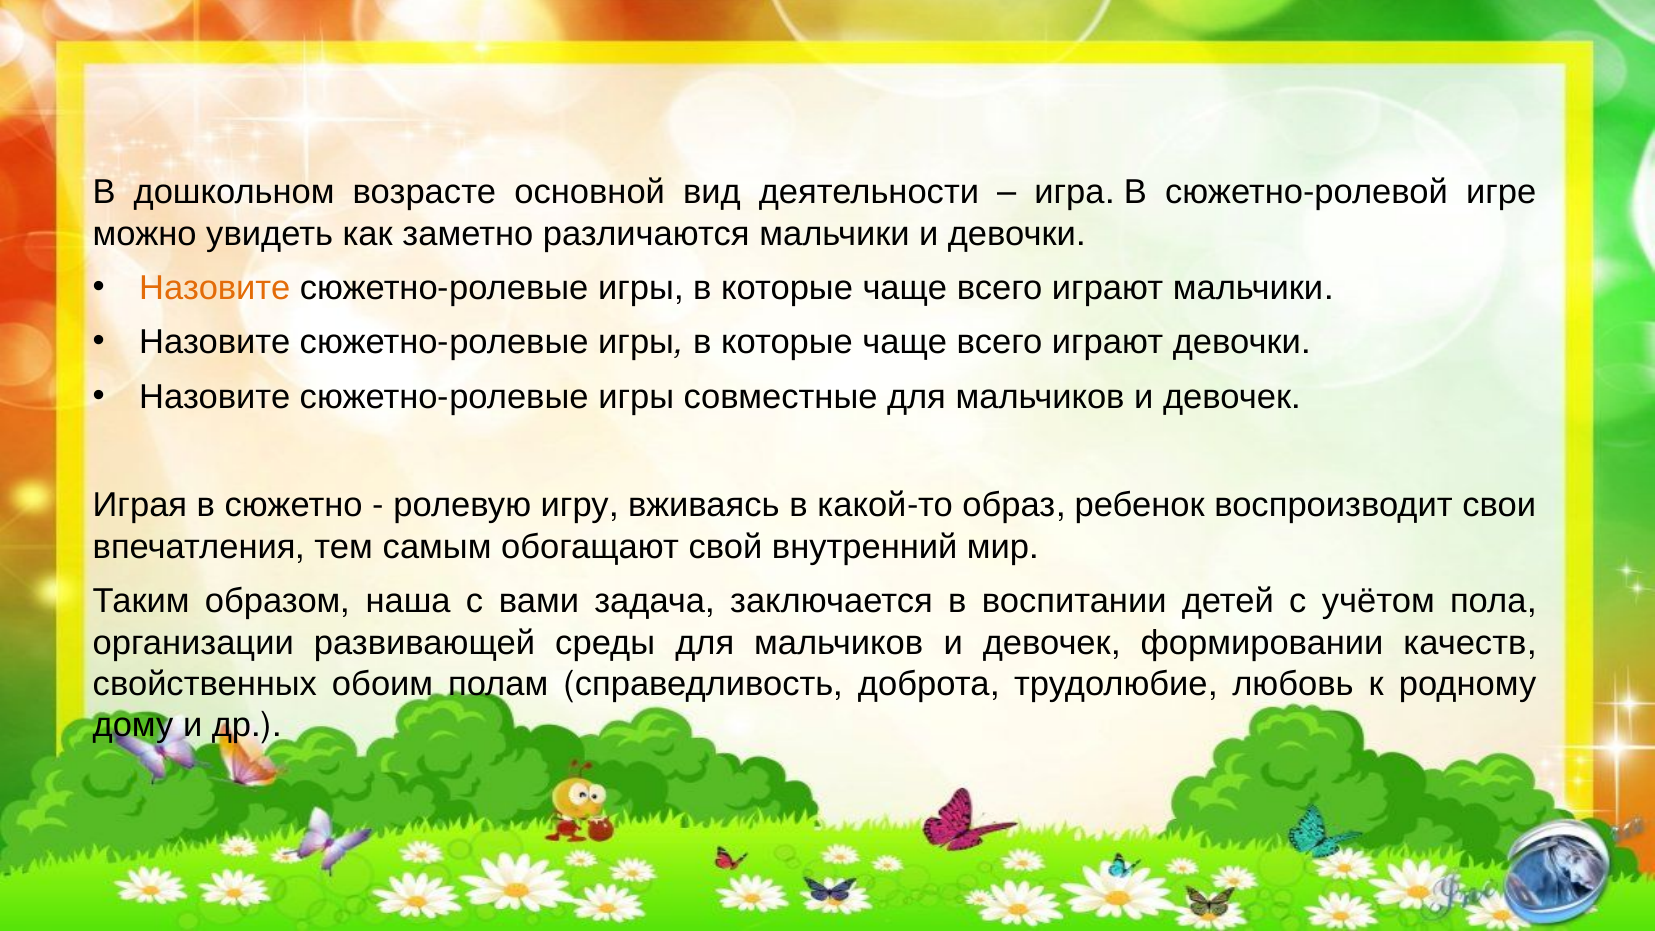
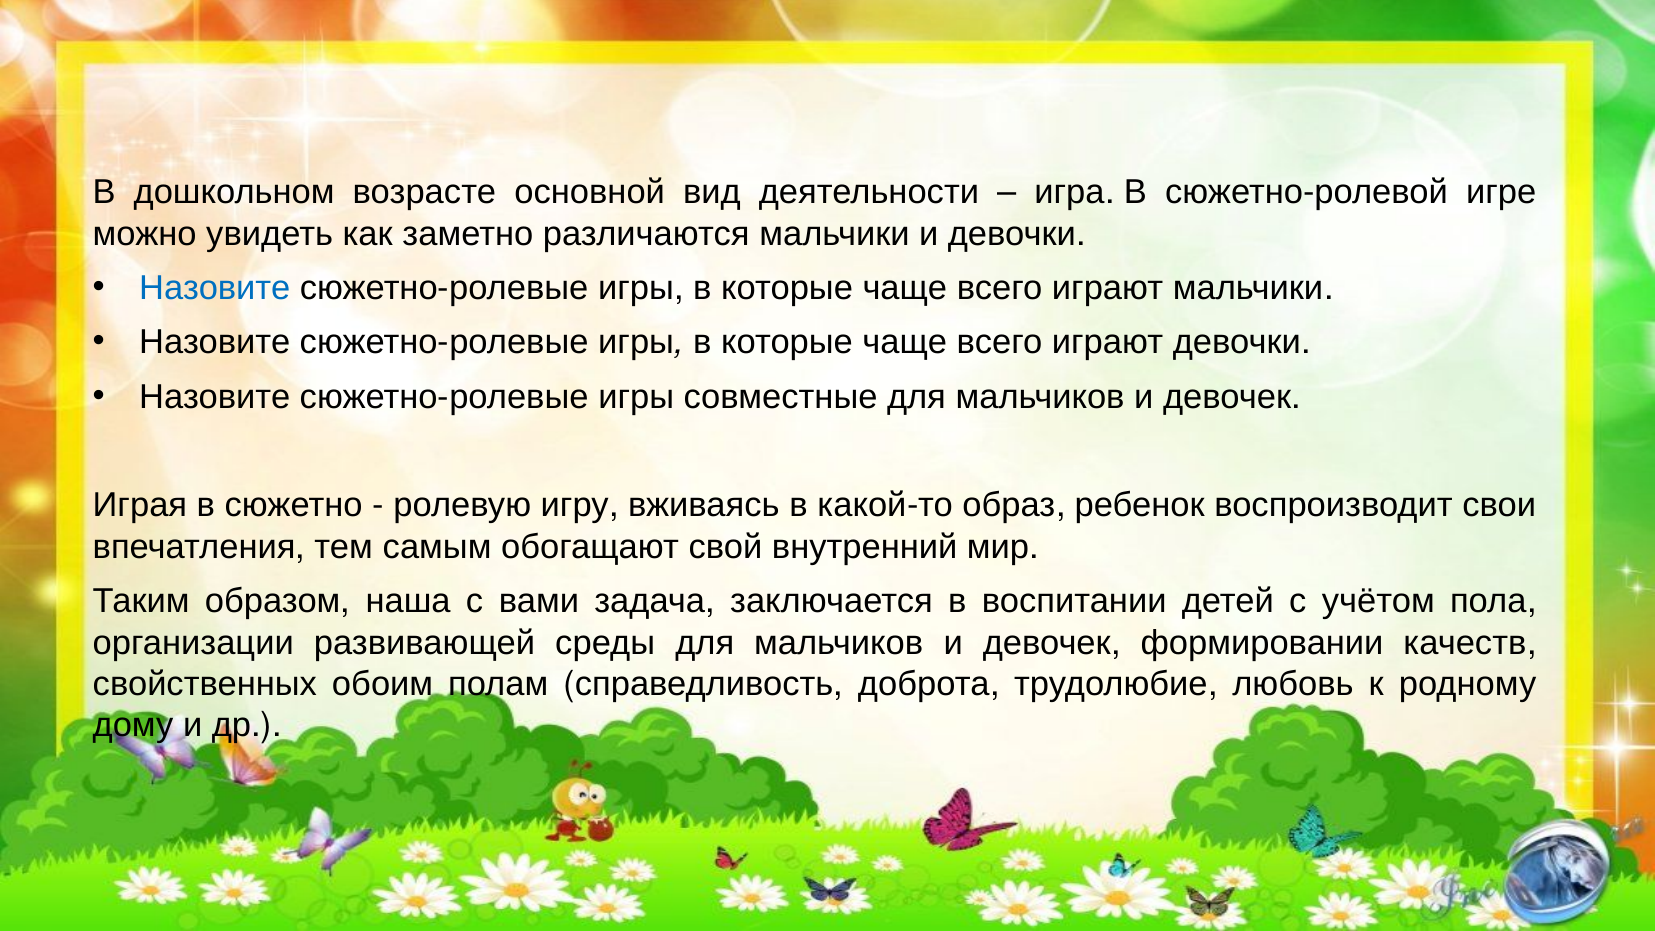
Назовите at (215, 288) colour: orange -> blue
